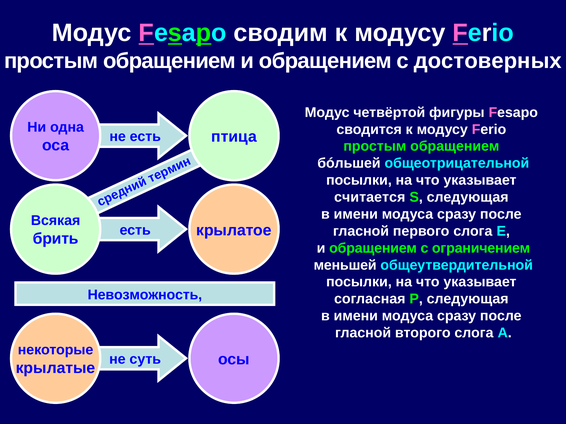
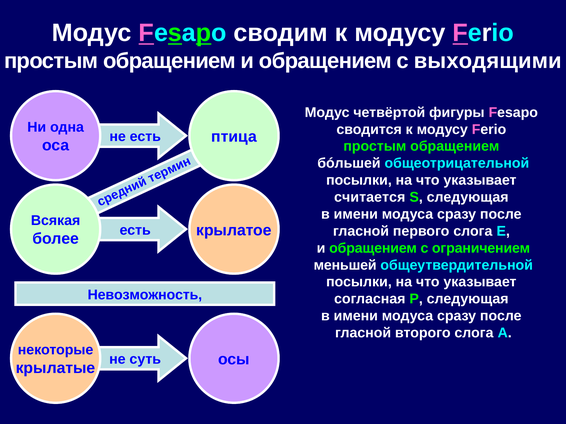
достоверных: достоверных -> выходящими
брить: брить -> более
